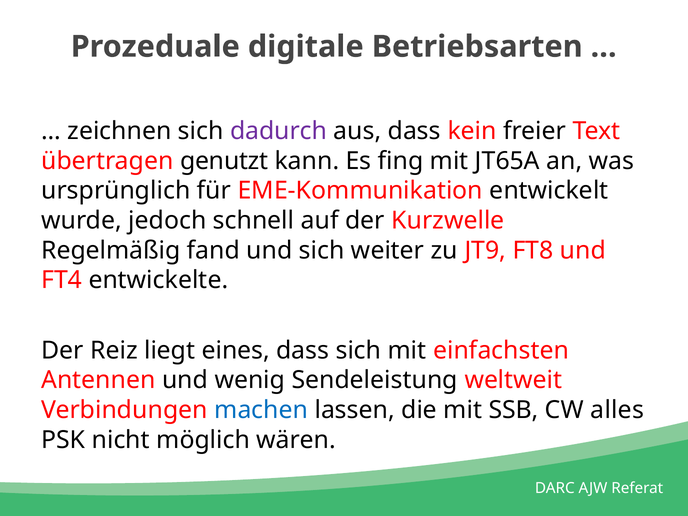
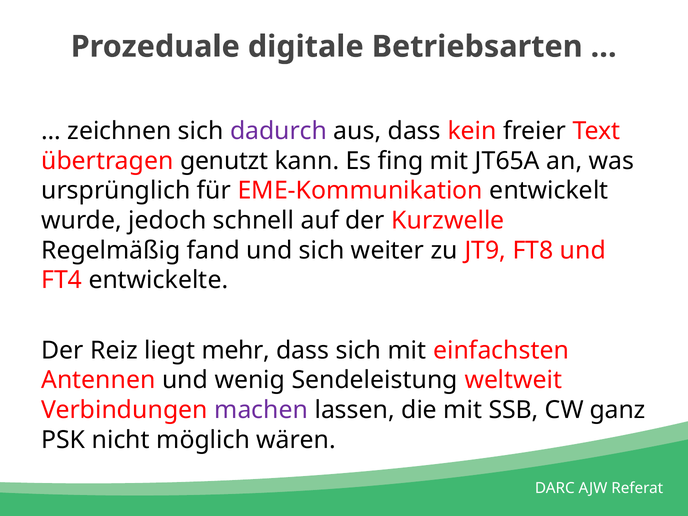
eines: eines -> mehr
machen colour: blue -> purple
alles: alles -> ganz
